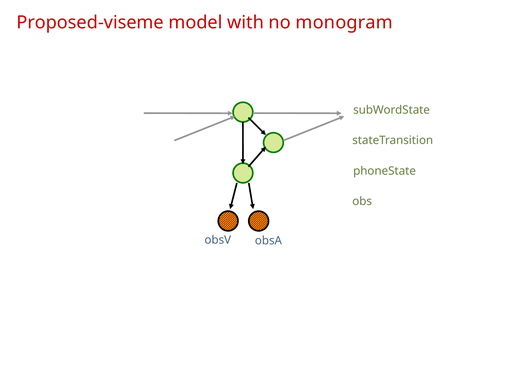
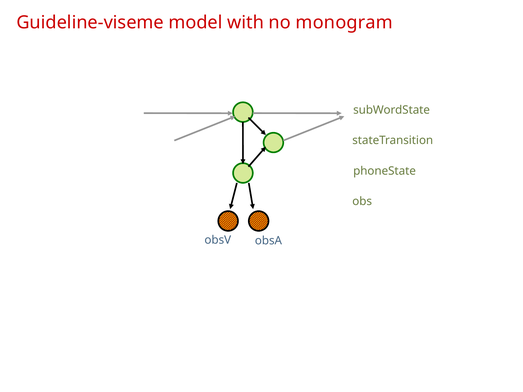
Proposed-viseme: Proposed-viseme -> Guideline-viseme
